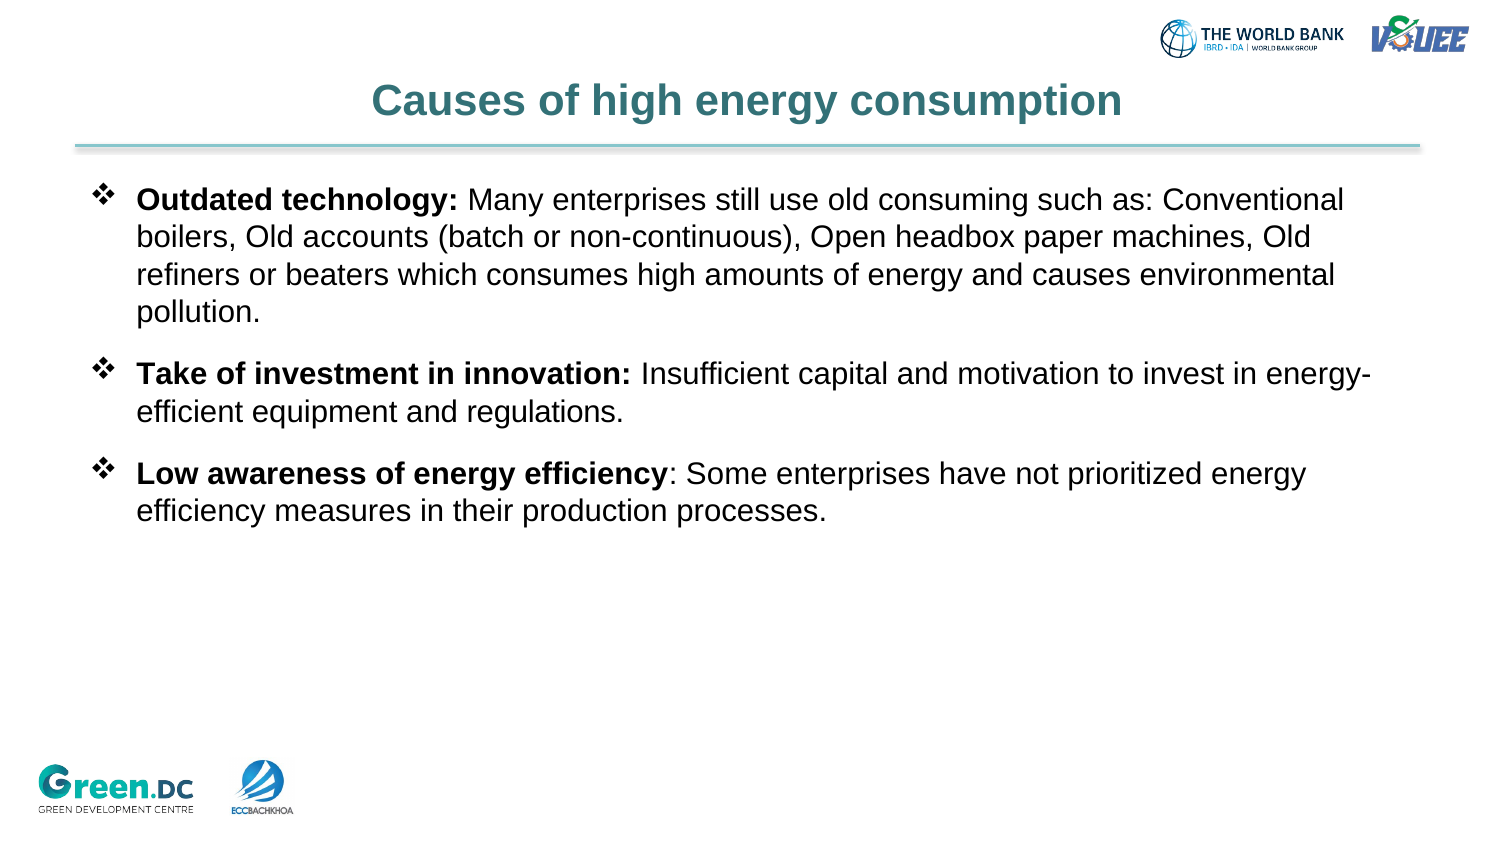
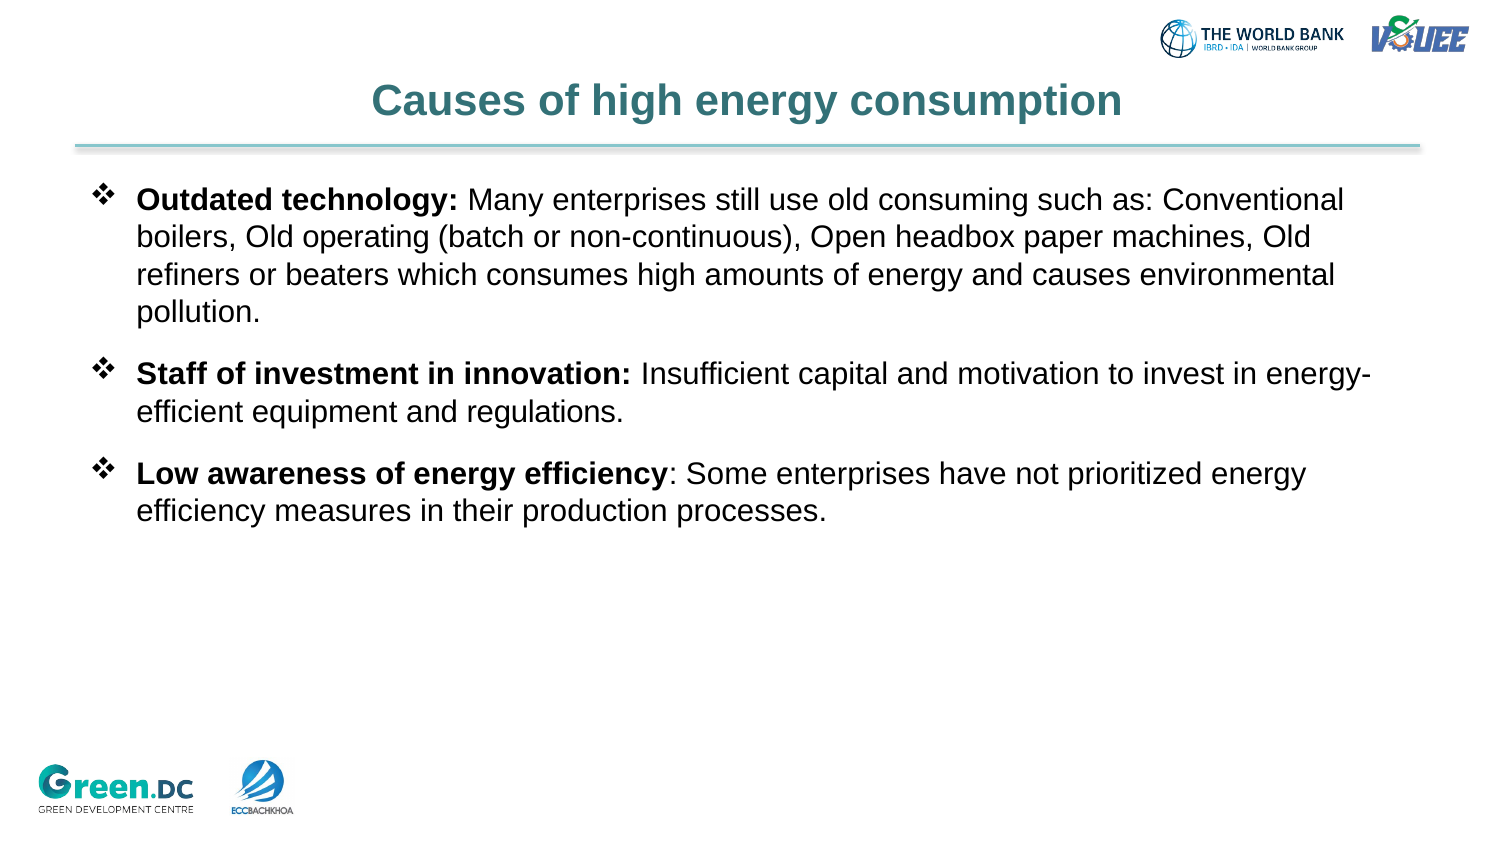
accounts: accounts -> operating
Take: Take -> Staff
